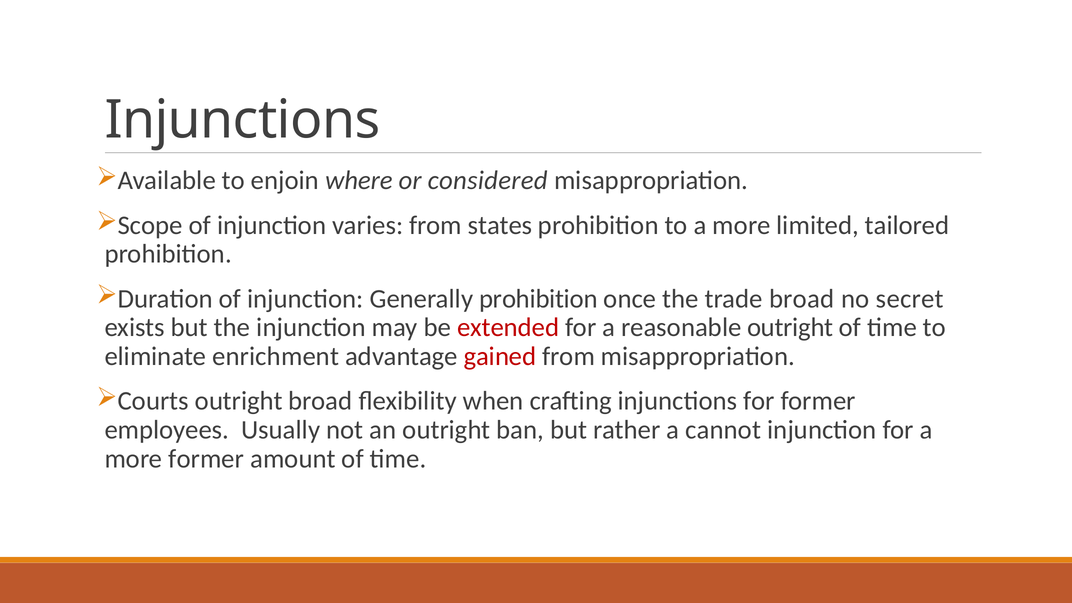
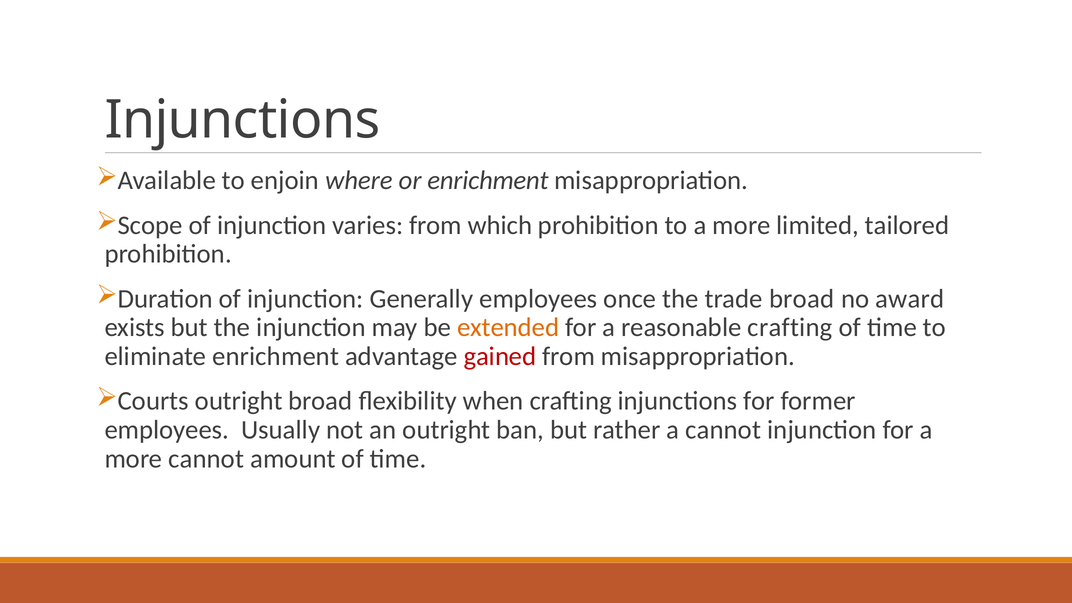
or considered: considered -> enrichment
states: states -> which
Generally prohibition: prohibition -> employees
secret: secret -> award
extended colour: red -> orange
reasonable outright: outright -> crafting
more former: former -> cannot
